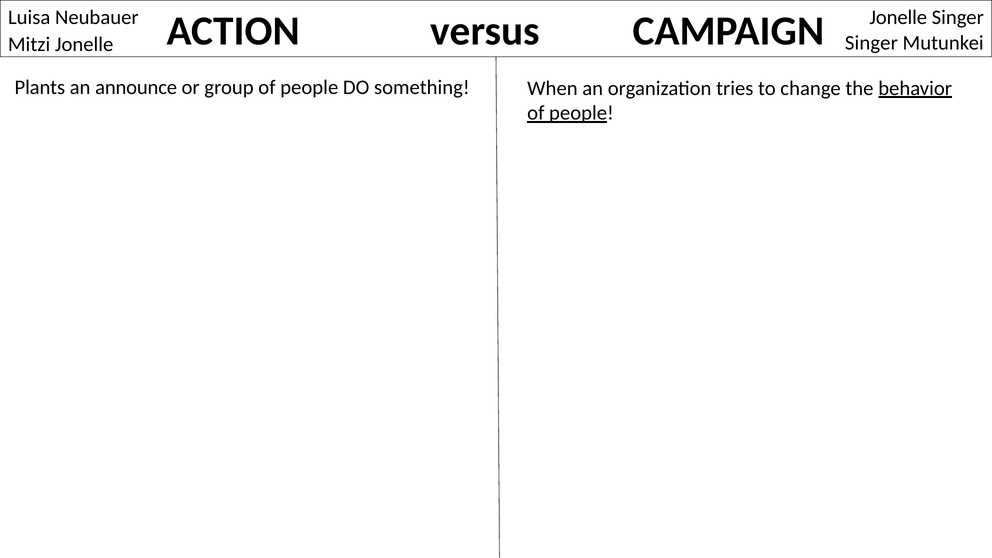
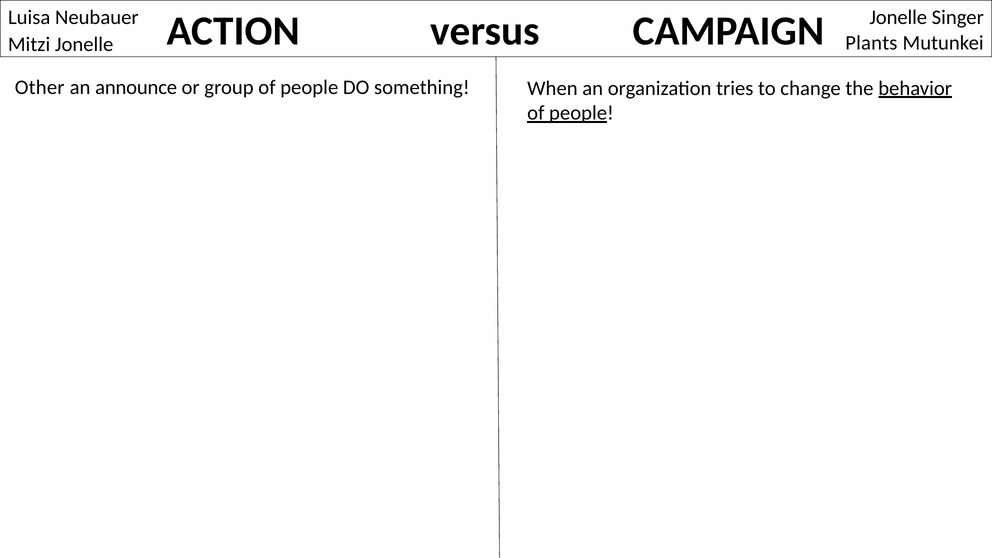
Singer at (871, 43): Singer -> Plants
Plants: Plants -> Other
